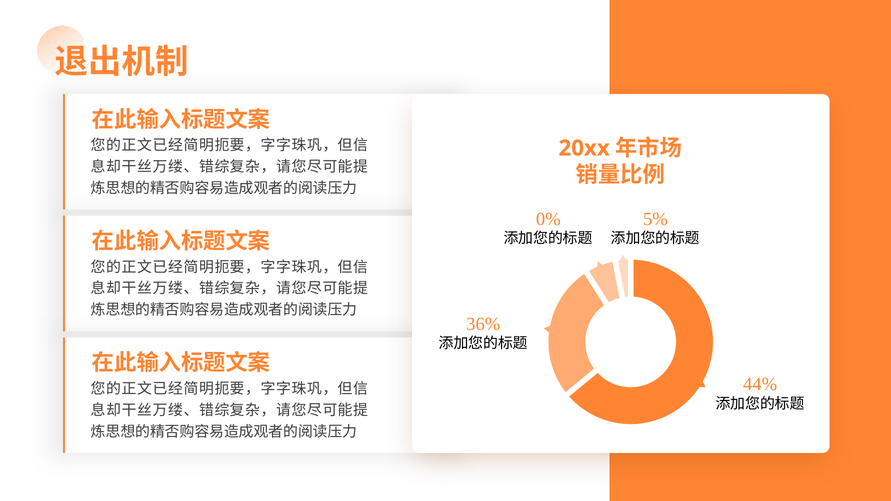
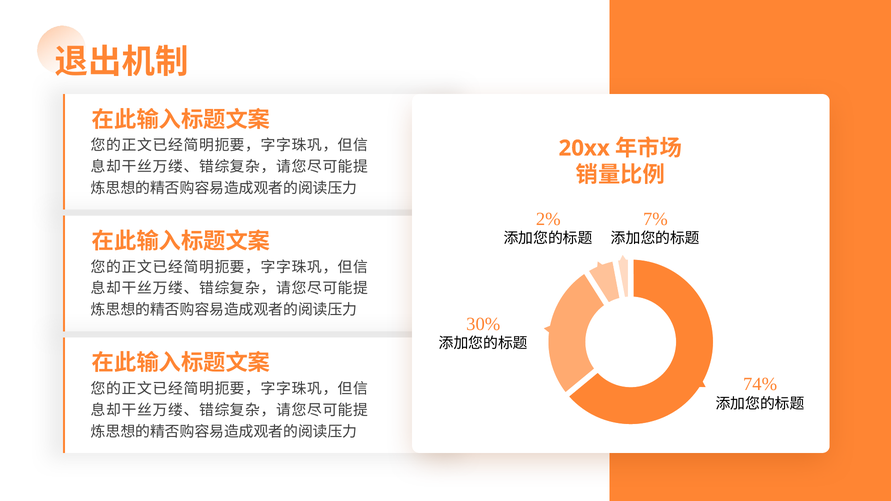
0%: 0% -> 2%
5%: 5% -> 7%
36%: 36% -> 30%
44%: 44% -> 74%
